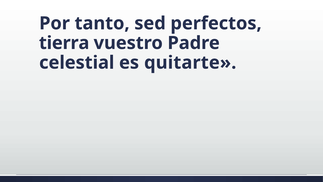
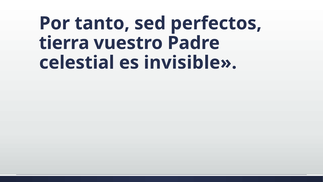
quitarte: quitarte -> invisible
